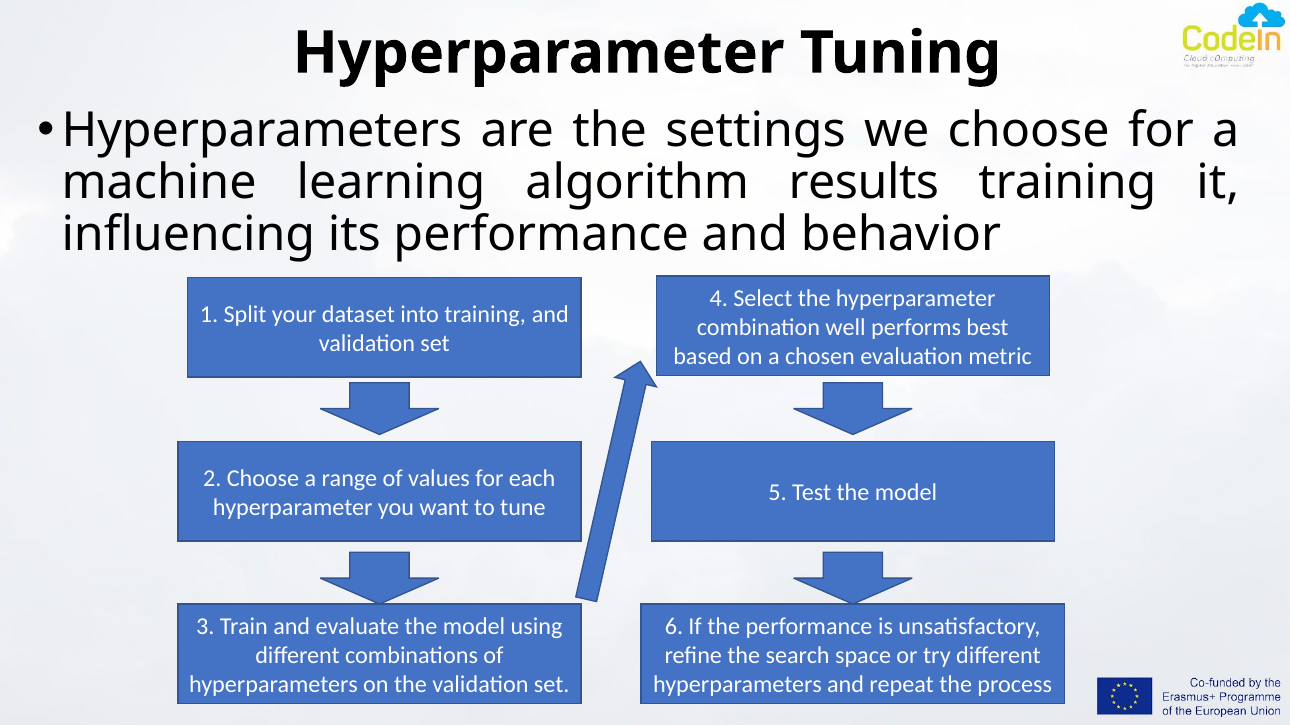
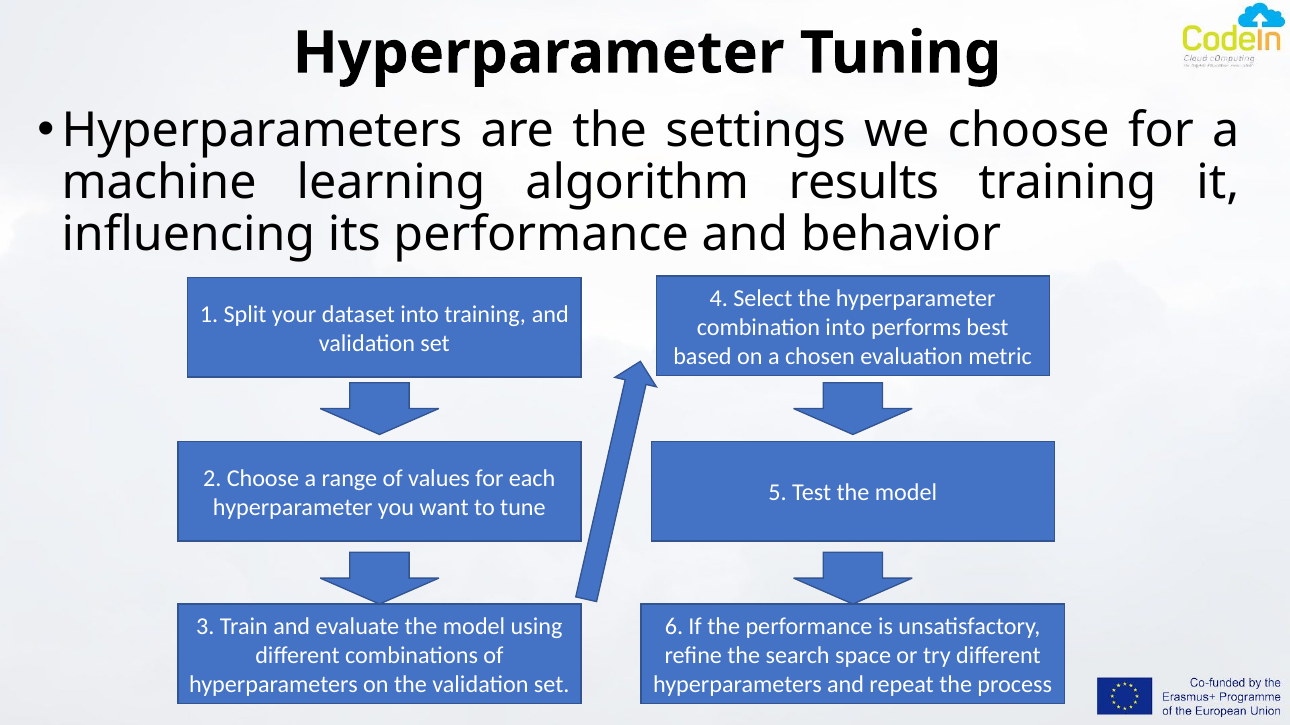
combination well: well -> into
